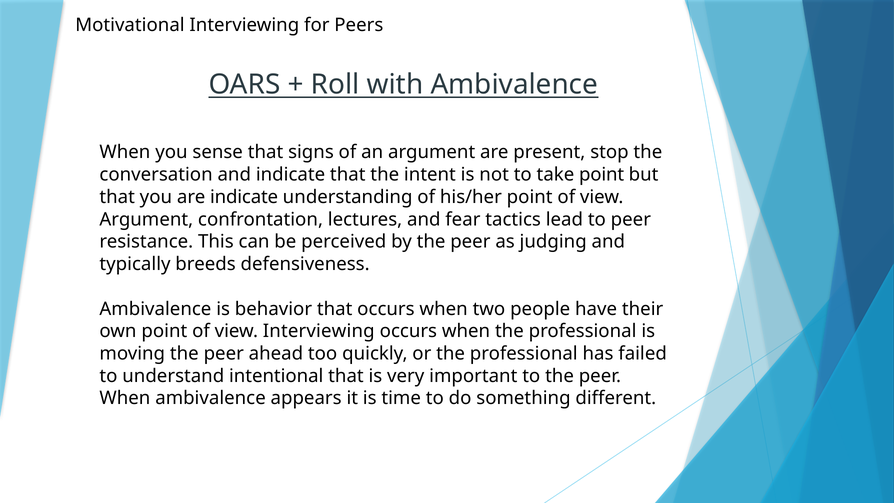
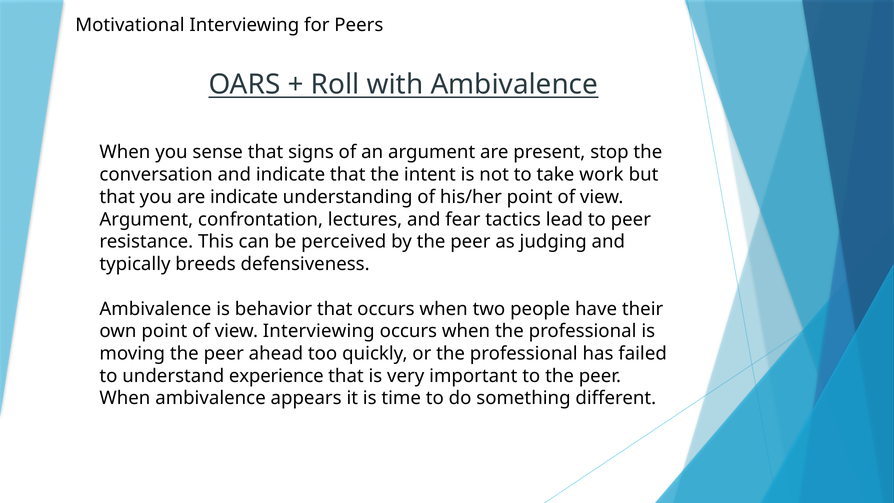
take point: point -> work
intentional: intentional -> experience
